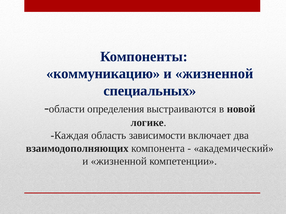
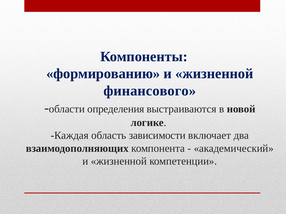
коммуникацию: коммуникацию -> формированию
специальных: специальных -> финансового
